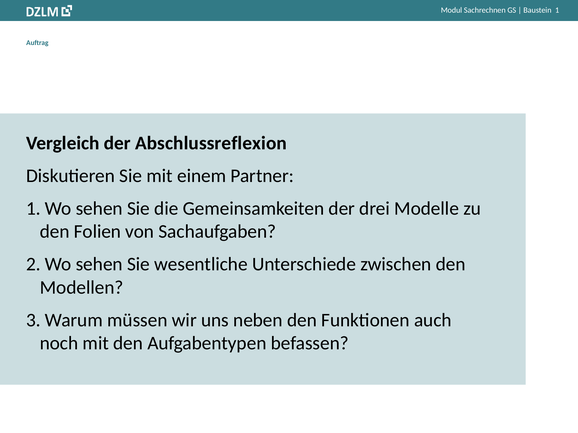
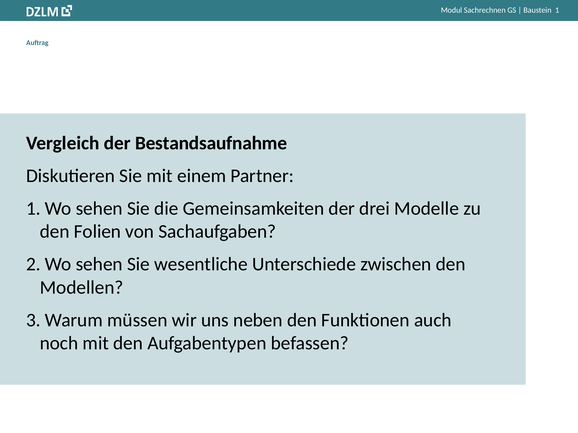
Abschlussreflexion: Abschlussreflexion -> Bestandsaufnahme
